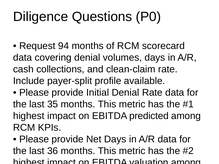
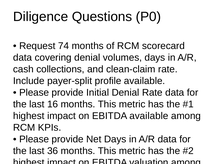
94: 94 -> 74
35: 35 -> 16
EBITDA predicted: predicted -> available
